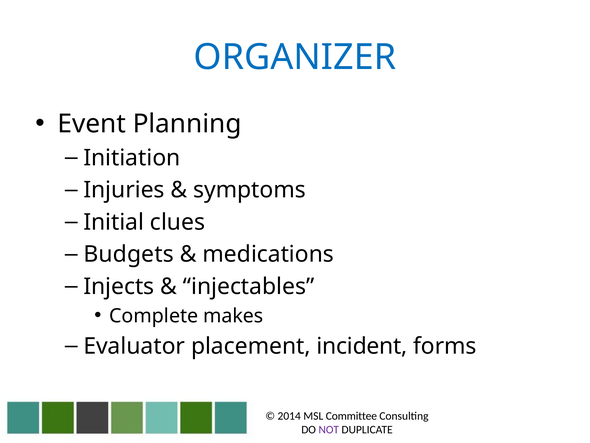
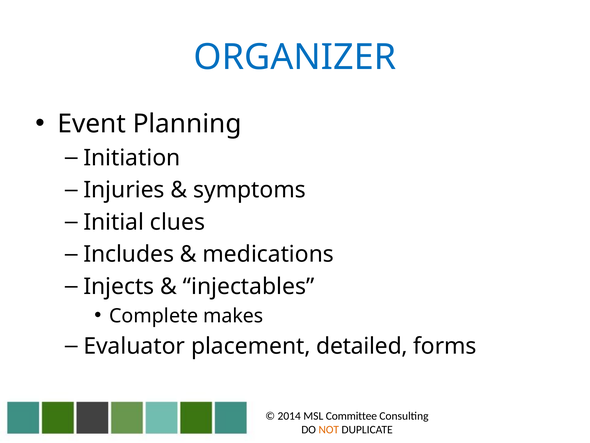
Budgets: Budgets -> Includes
incident: incident -> detailed
NOT colour: purple -> orange
